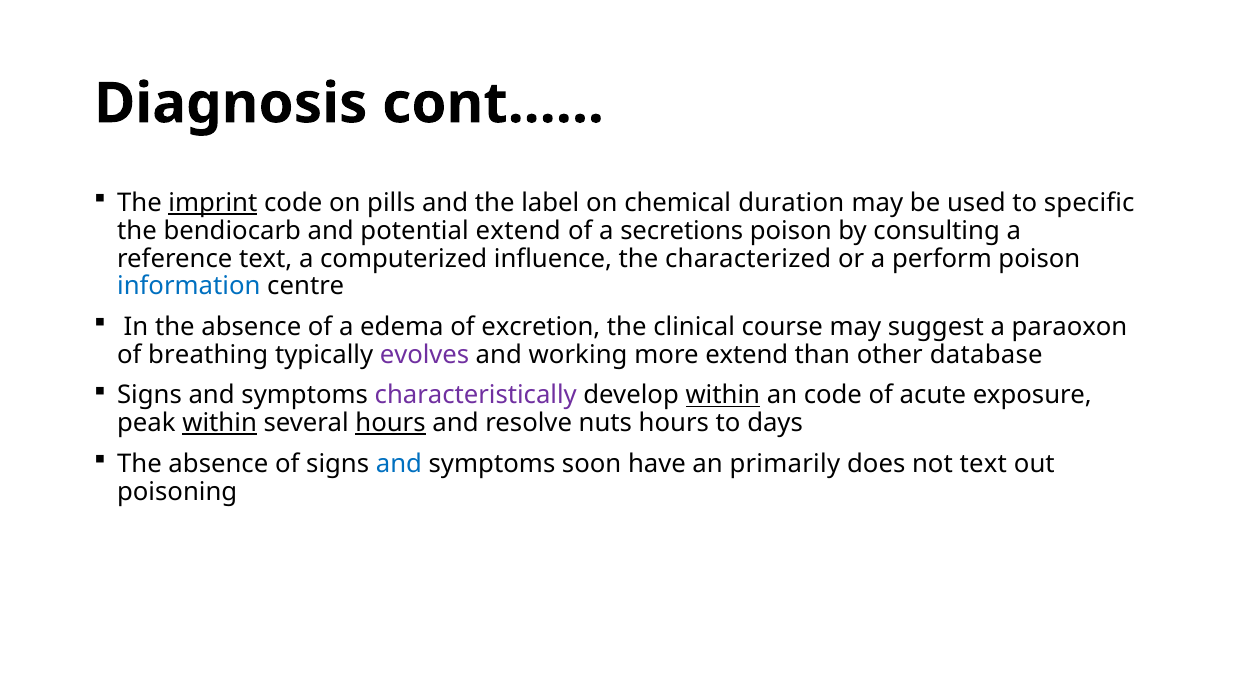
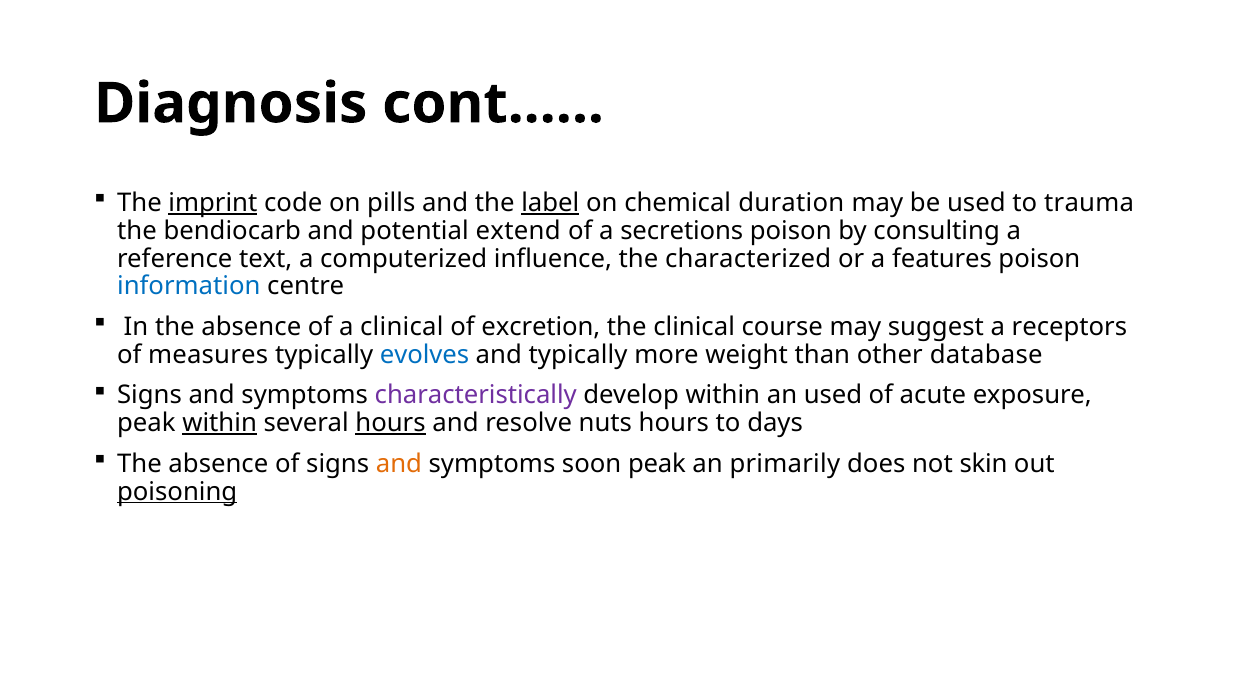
label underline: none -> present
specific: specific -> trauma
perform: perform -> features
a edema: edema -> clinical
paraoxon: paraoxon -> receptors
breathing: breathing -> measures
evolves colour: purple -> blue
and working: working -> typically
more extend: extend -> weight
within at (723, 395) underline: present -> none
an code: code -> used
and at (399, 463) colour: blue -> orange
soon have: have -> peak
not text: text -> skin
poisoning underline: none -> present
